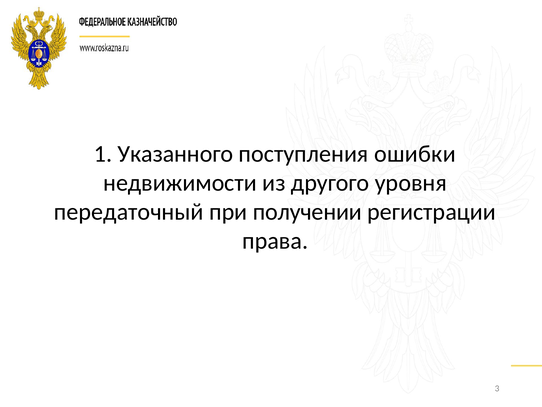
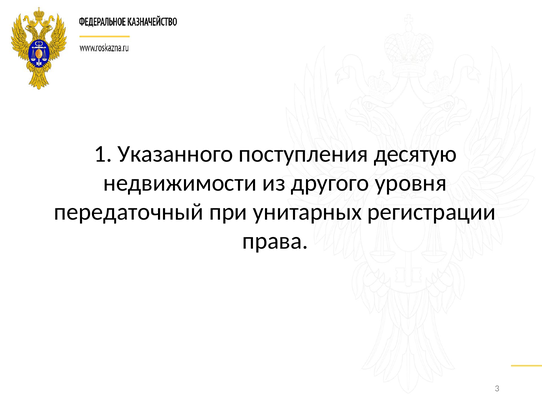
ошибки: ошибки -> десятую
получении: получении -> унитарных
